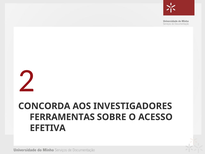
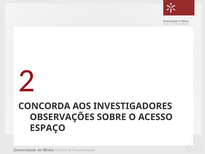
FERRAMENTAS: FERRAMENTAS -> OBSERVAÇÕES
EFETIVA: EFETIVA -> ESPAÇO
